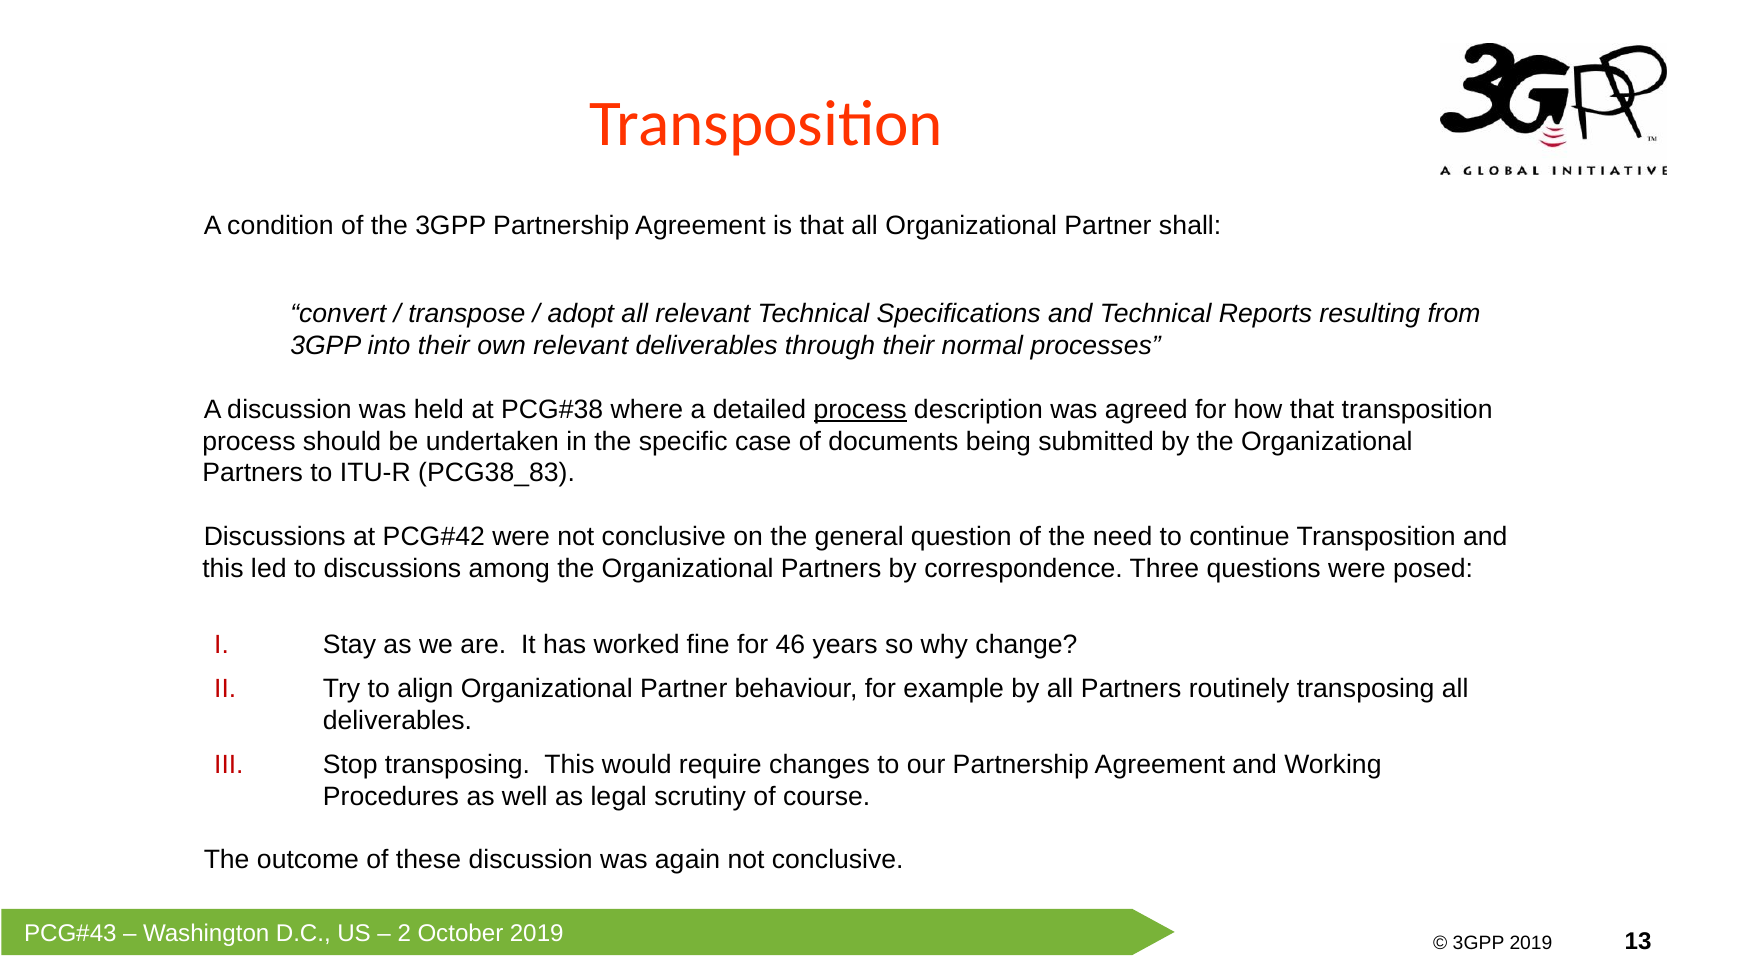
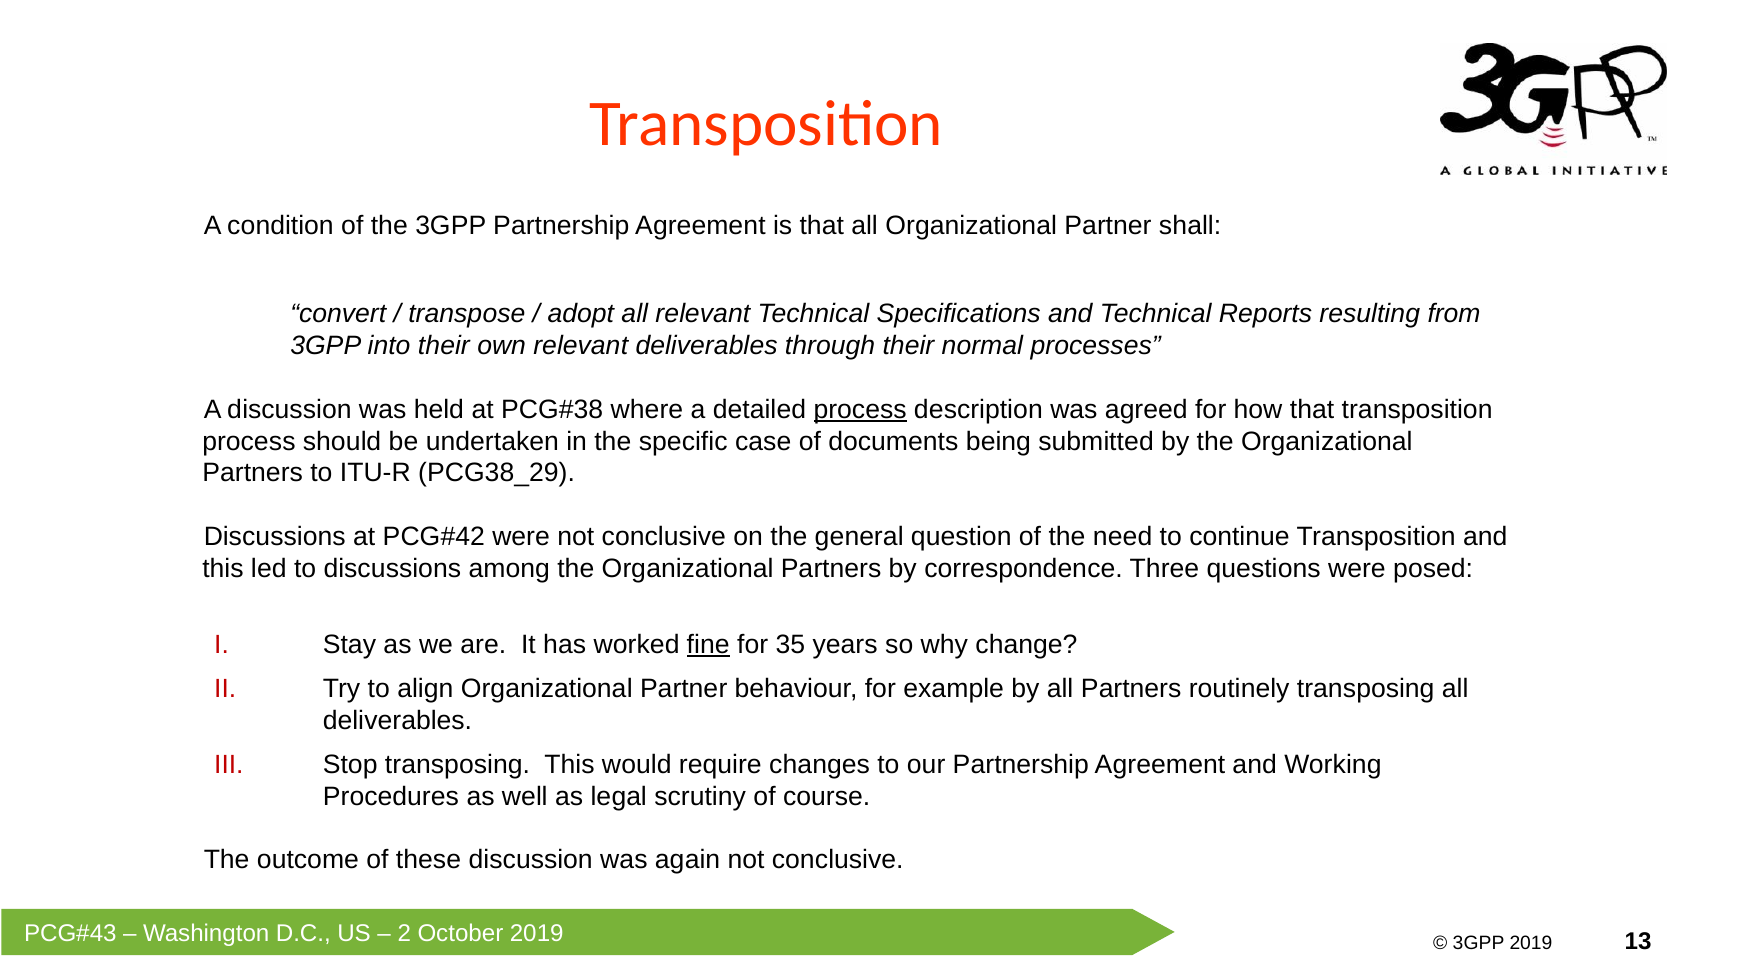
PCG38_83: PCG38_83 -> PCG38_29
fine underline: none -> present
46: 46 -> 35
